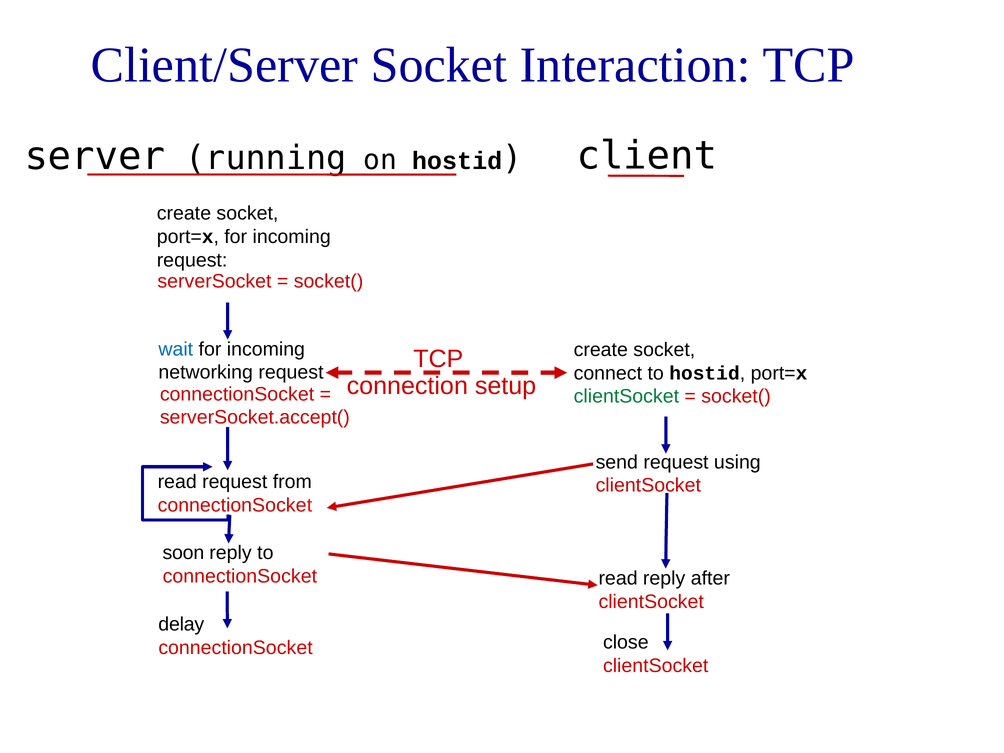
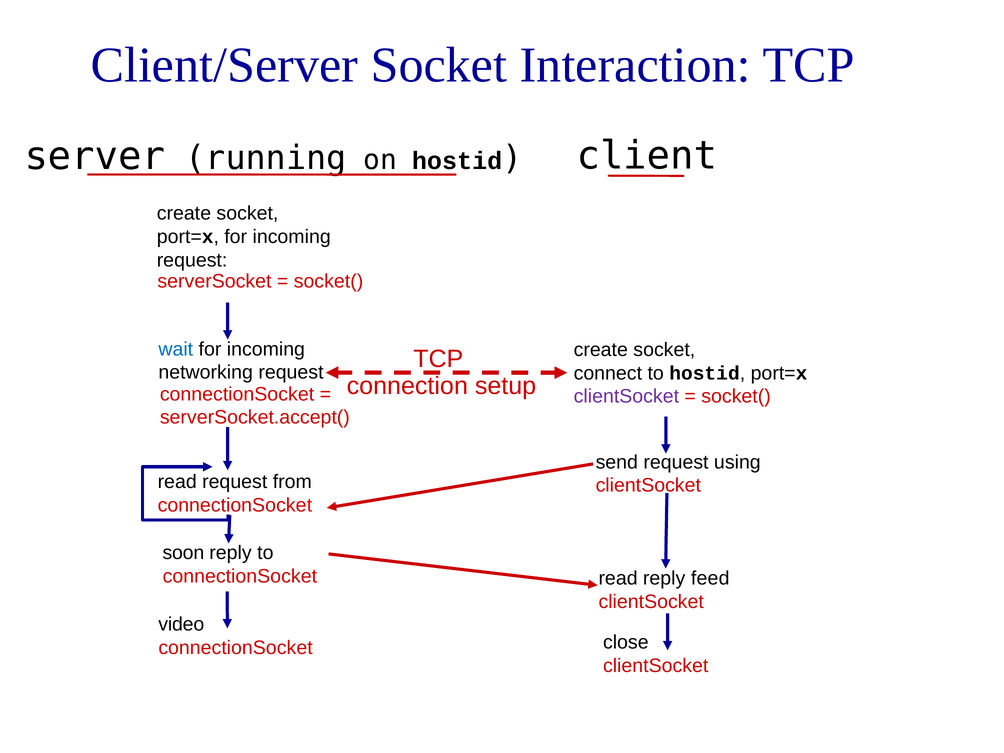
clientSocket at (626, 396) colour: green -> purple
after: after -> feed
delay: delay -> video
